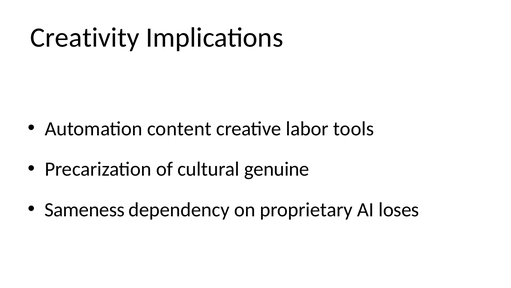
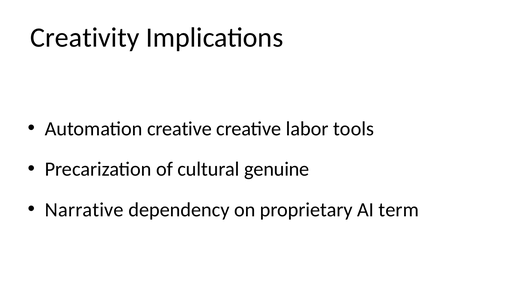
Automation content: content -> creative
Sameness: Sameness -> Narrative
loses: loses -> term
